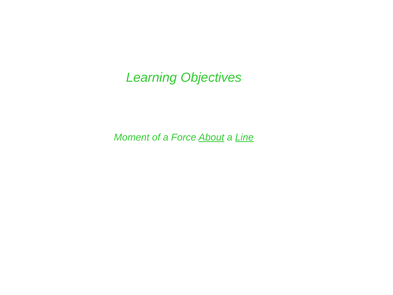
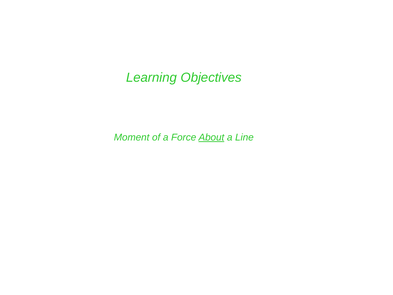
Line underline: present -> none
